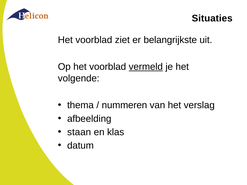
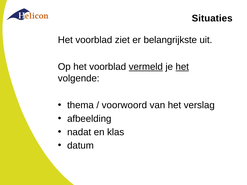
het at (182, 67) underline: none -> present
nummeren: nummeren -> voorwoord
staan: staan -> nadat
